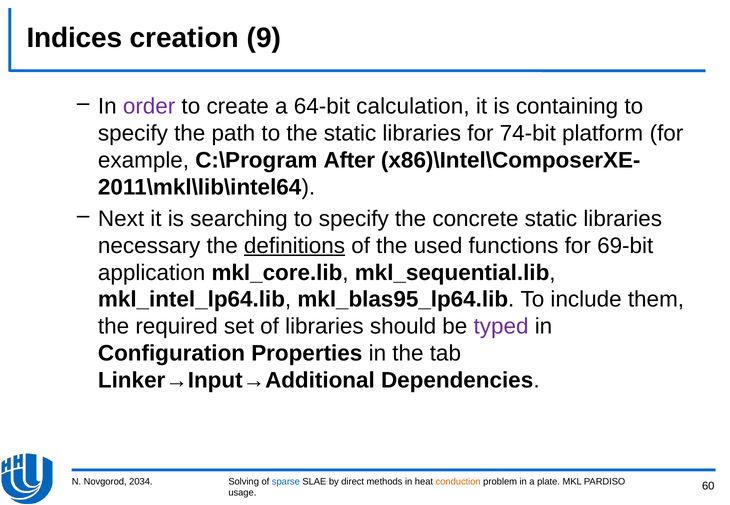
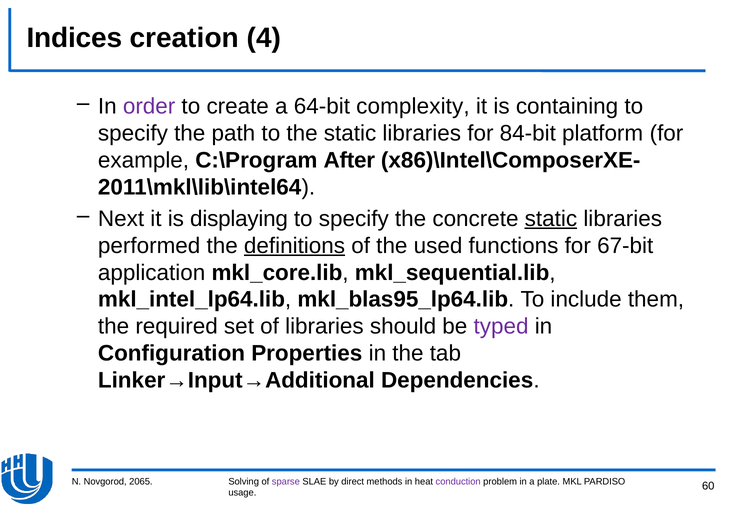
9: 9 -> 4
calculation: calculation -> complexity
74-bit: 74-bit -> 84-bit
searching: searching -> displaying
static at (551, 219) underline: none -> present
necessary: necessary -> performed
69-bit: 69-bit -> 67-bit
2034: 2034 -> 2065
sparse colour: blue -> purple
conduction colour: orange -> purple
